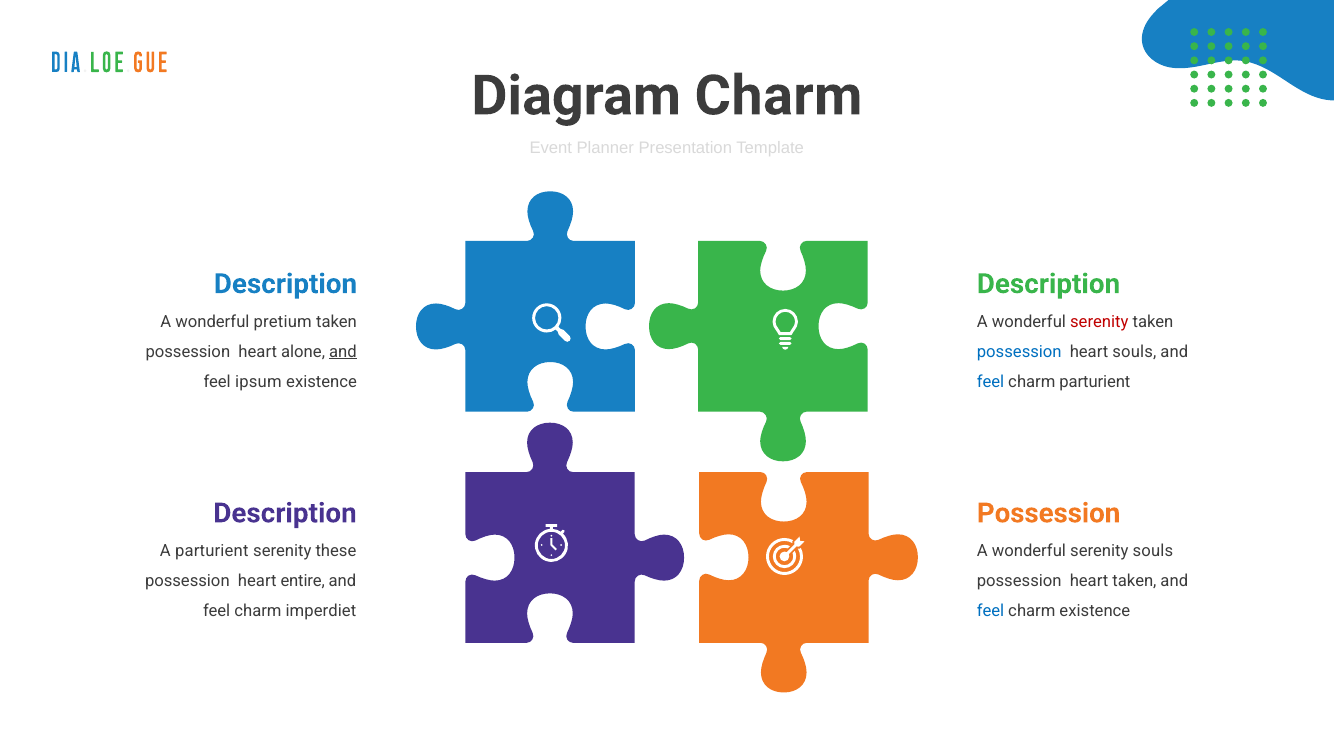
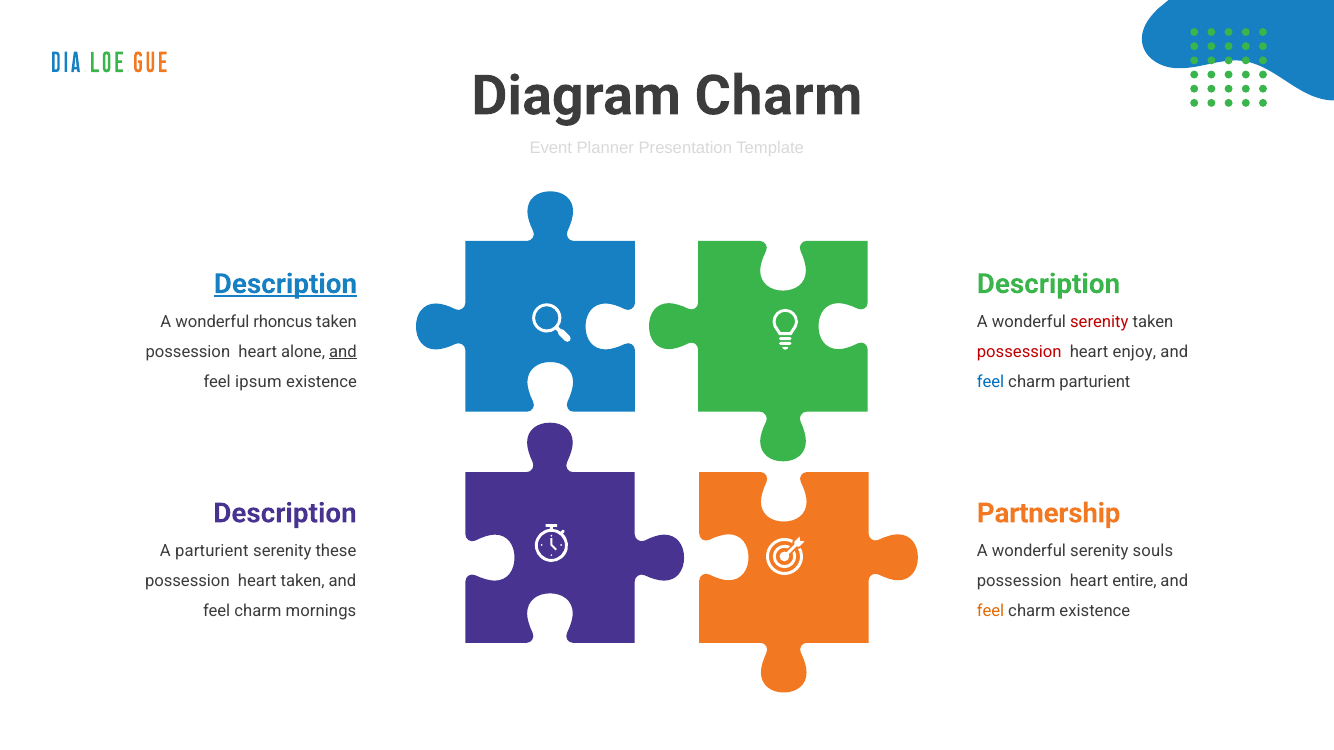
Description at (285, 284) underline: none -> present
pretium: pretium -> rhoncus
possession at (1019, 352) colour: blue -> red
heart souls: souls -> enjoy
Possession at (1049, 513): Possession -> Partnership
heart entire: entire -> taken
heart taken: taken -> entire
imperdiet: imperdiet -> mornings
feel at (991, 611) colour: blue -> orange
